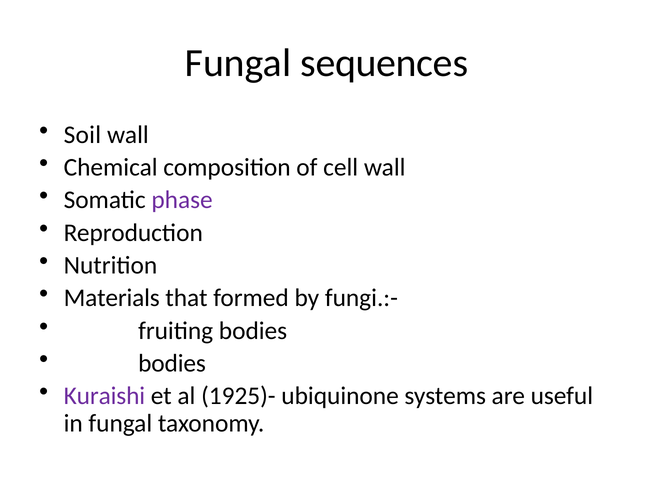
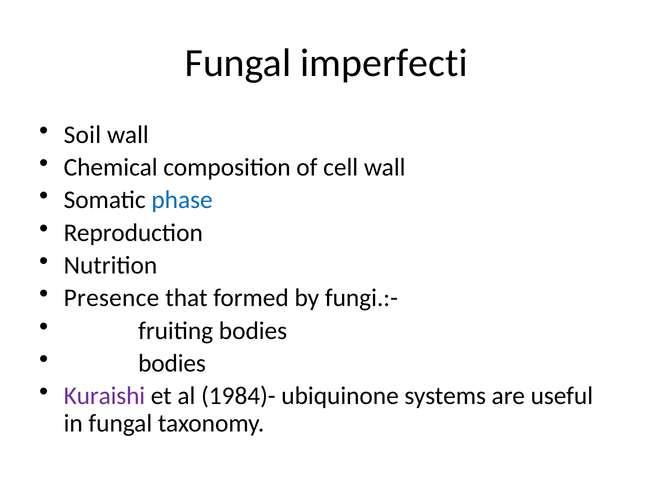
sequences: sequences -> imperfecti
phase colour: purple -> blue
Materials: Materials -> Presence
1925)-: 1925)- -> 1984)-
